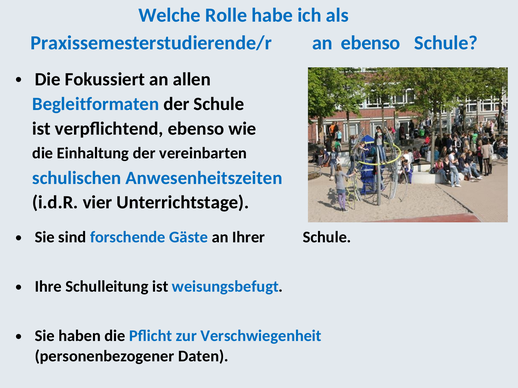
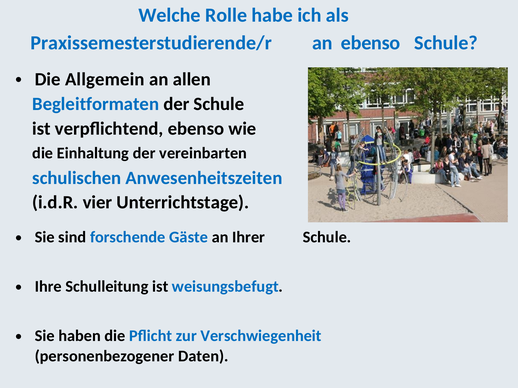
Fokussiert: Fokussiert -> Allgemein
